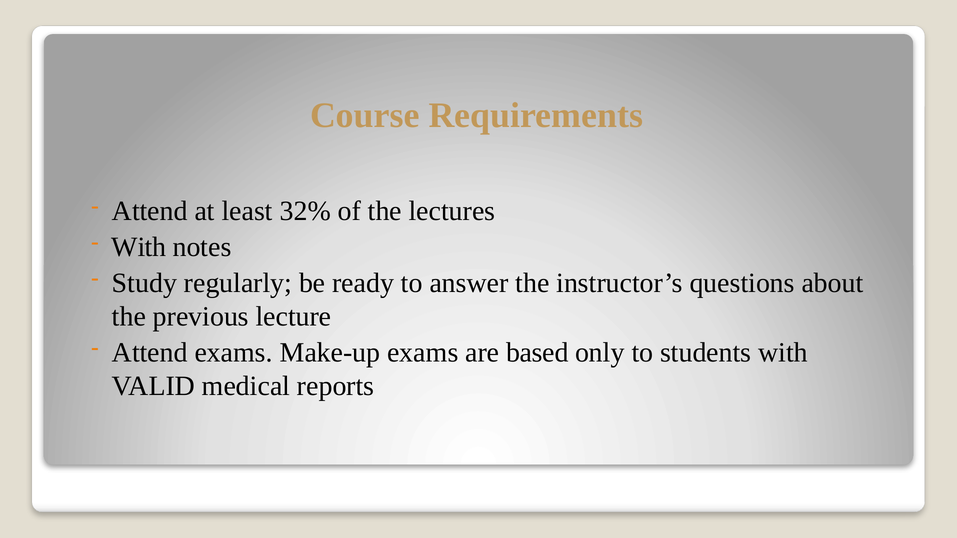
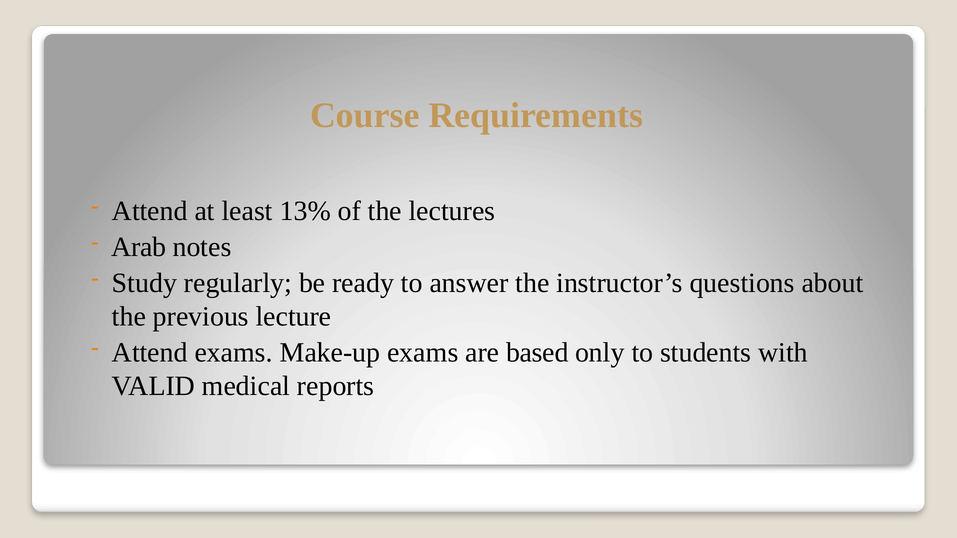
32%: 32% -> 13%
With at (139, 247): With -> Arab
